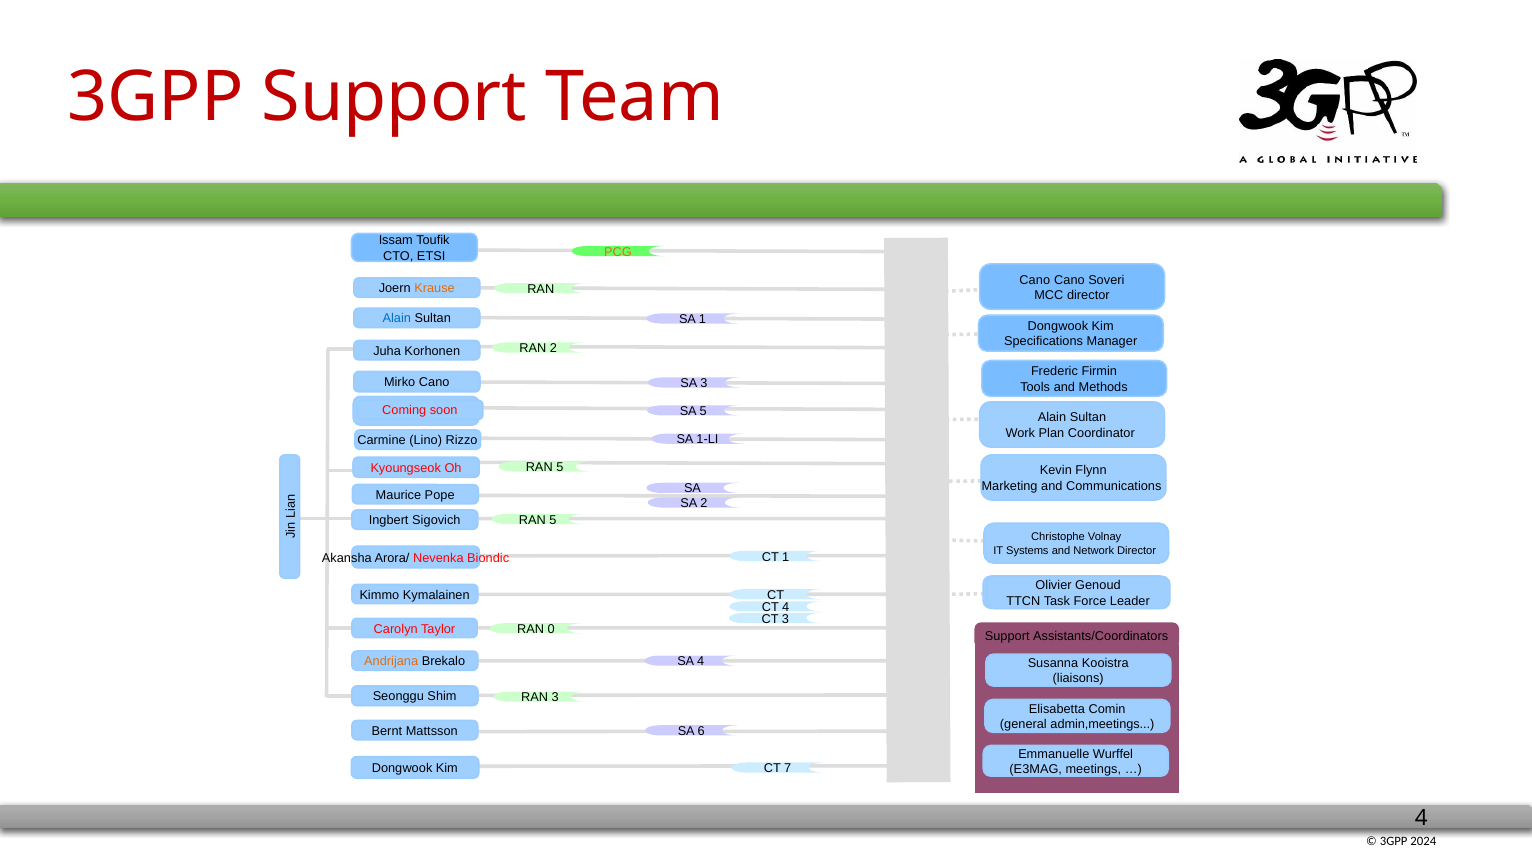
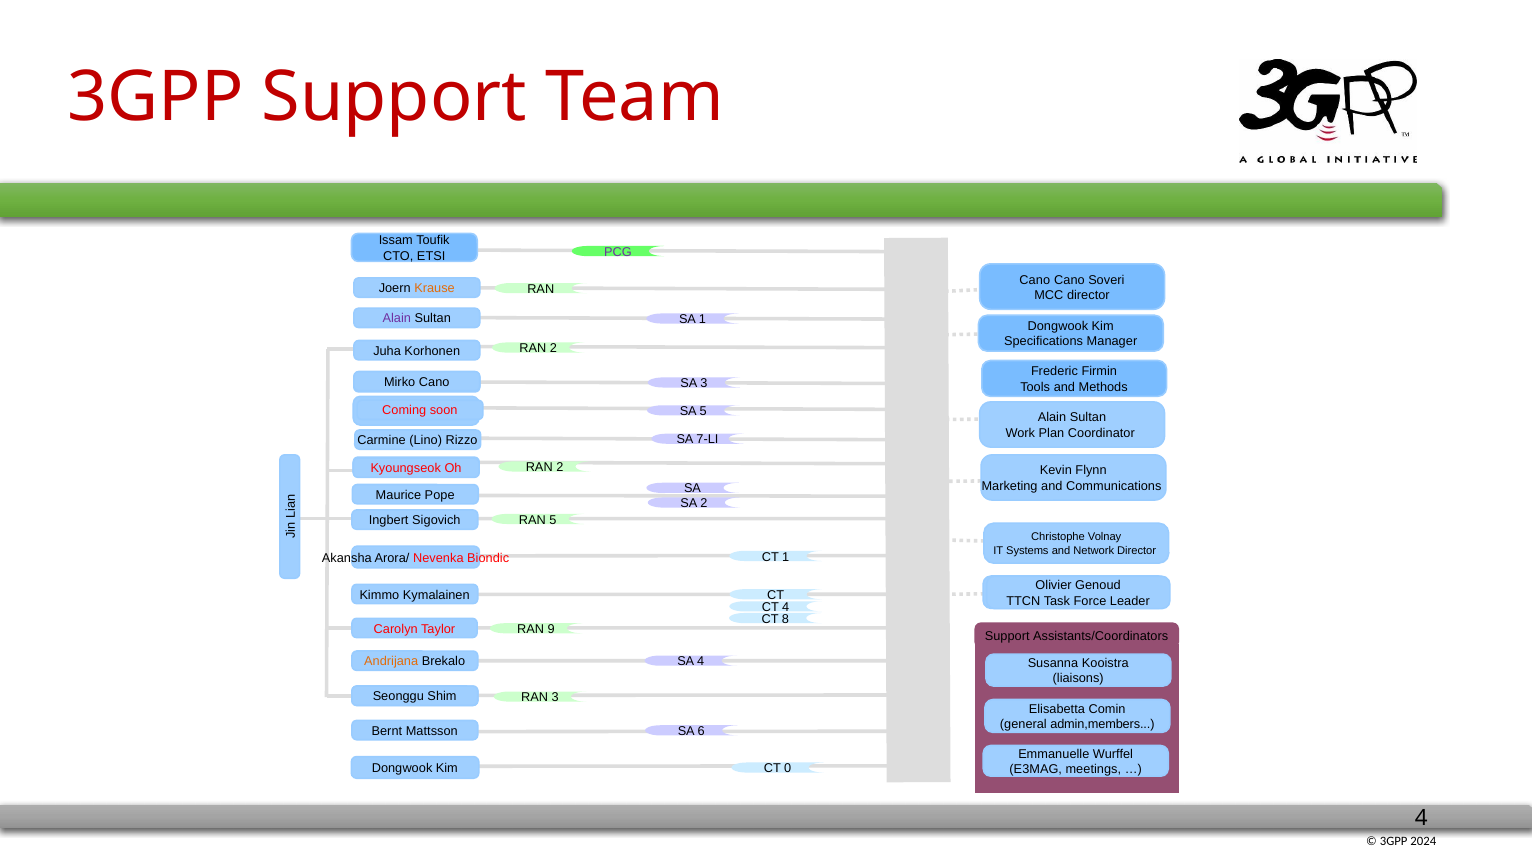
PCG colour: orange -> purple
Alain at (397, 319) colour: blue -> purple
1-LI: 1-LI -> 7-LI
5 at (560, 468): 5 -> 2
CT 3: 3 -> 8
0: 0 -> 9
admin,meetings: admin,meetings -> admin,members
7: 7 -> 0
